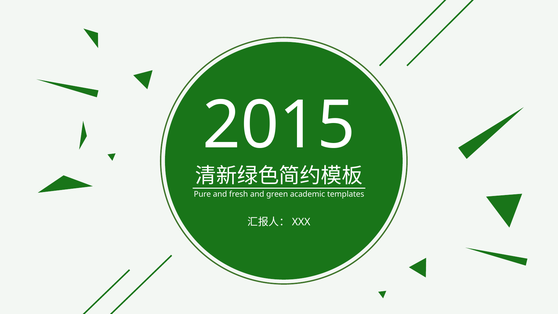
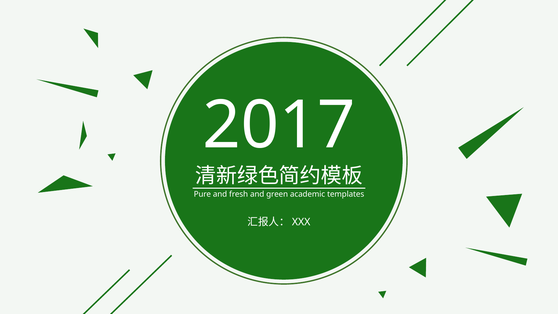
2015: 2015 -> 2017
